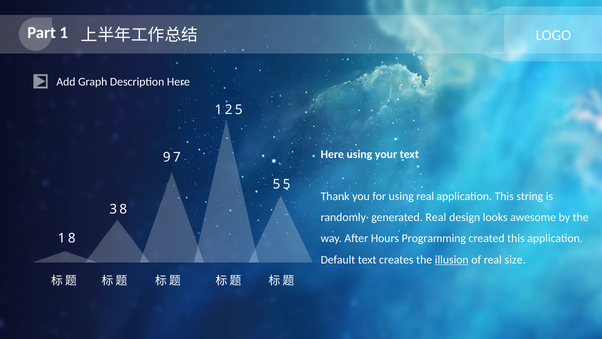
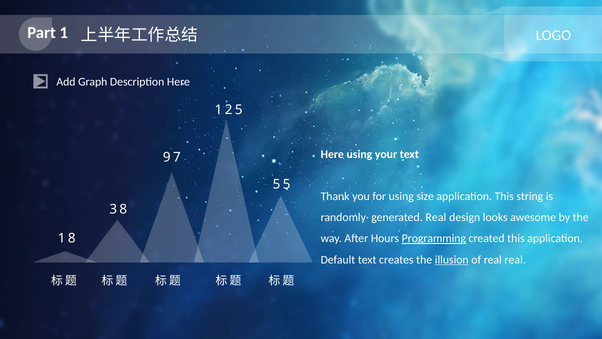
using real: real -> size
Programming underline: none -> present
real size: size -> real
